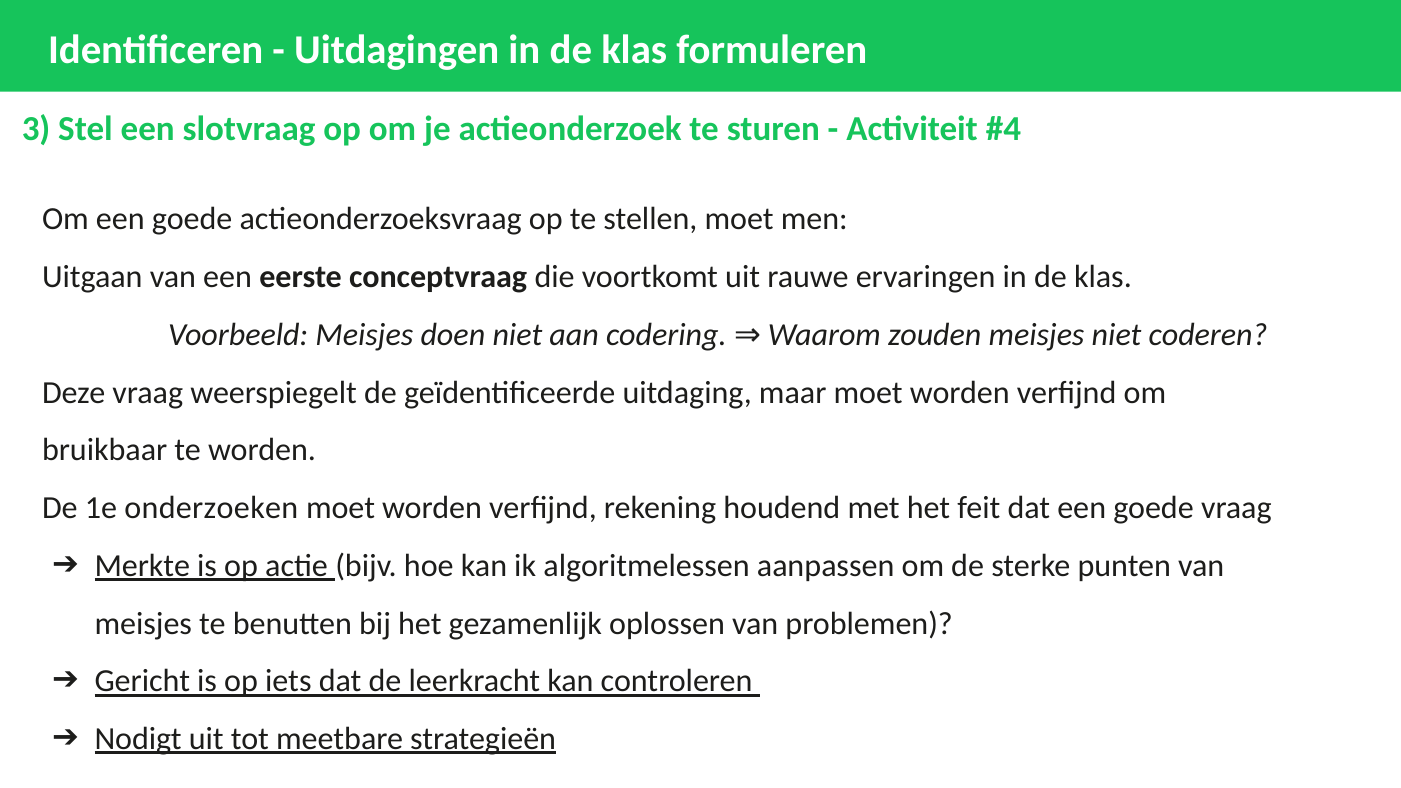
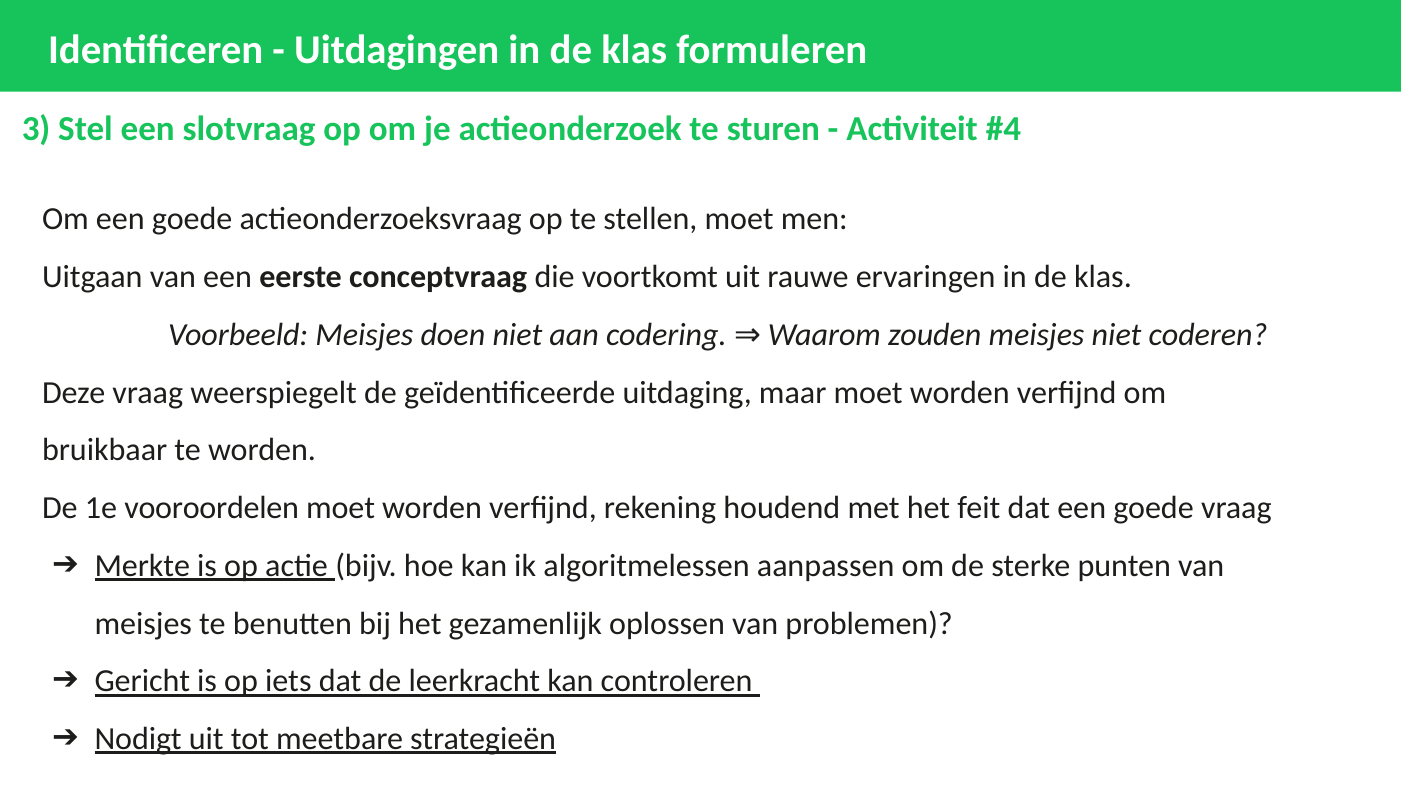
onderzoeken: onderzoeken -> vooroordelen
